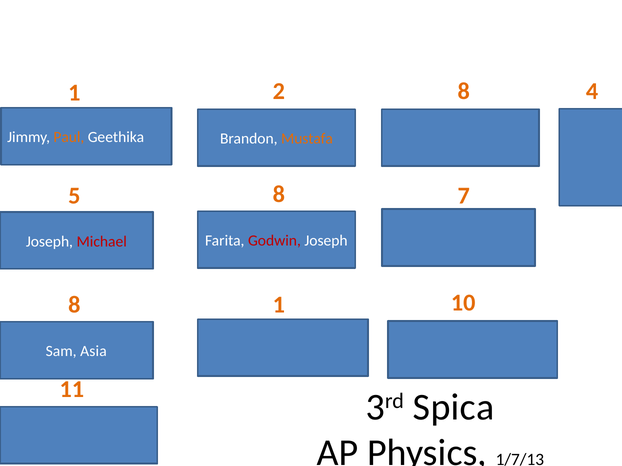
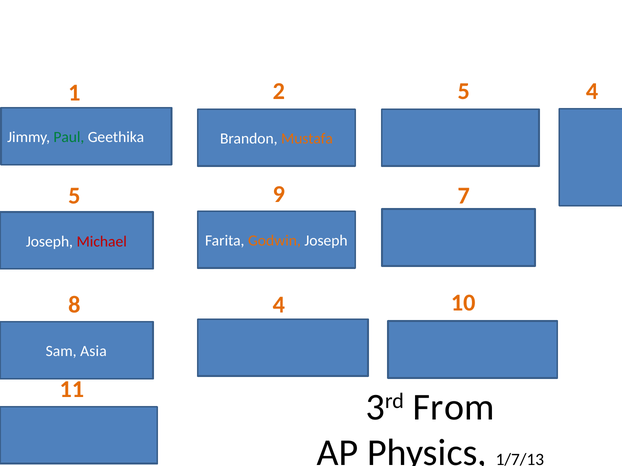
2 8: 8 -> 5
Paul colour: orange -> green
5 8: 8 -> 9
Godwin colour: red -> orange
8 1: 1 -> 4
Spica: Spica -> From
